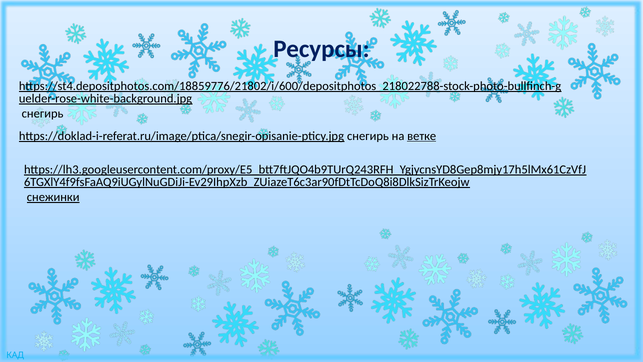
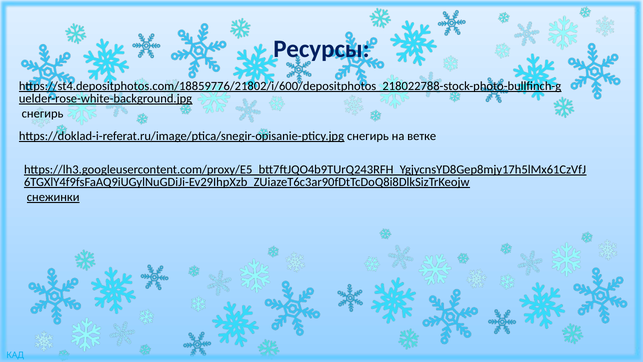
ветке underline: present -> none
